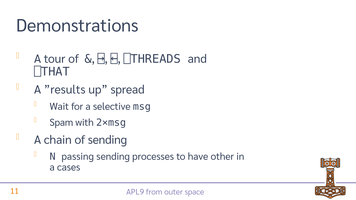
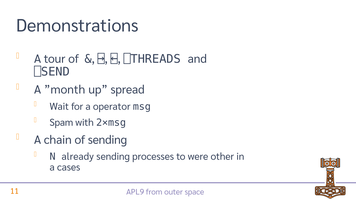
⎕THAT: ⎕THAT -> ⎕SEND
”results: ”results -> ”month
selective: selective -> operator
passing: passing -> already
have: have -> were
